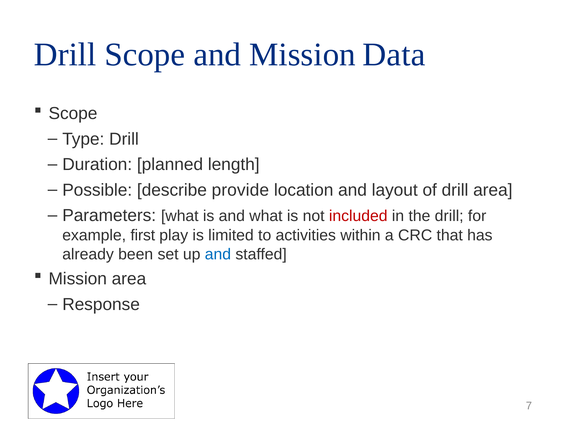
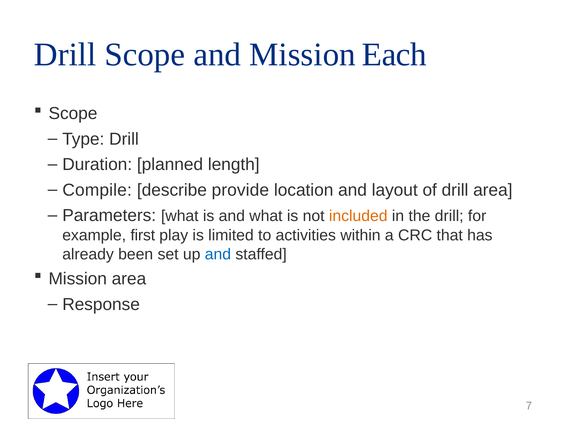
Data: Data -> Each
Possible: Possible -> Compile
included colour: red -> orange
